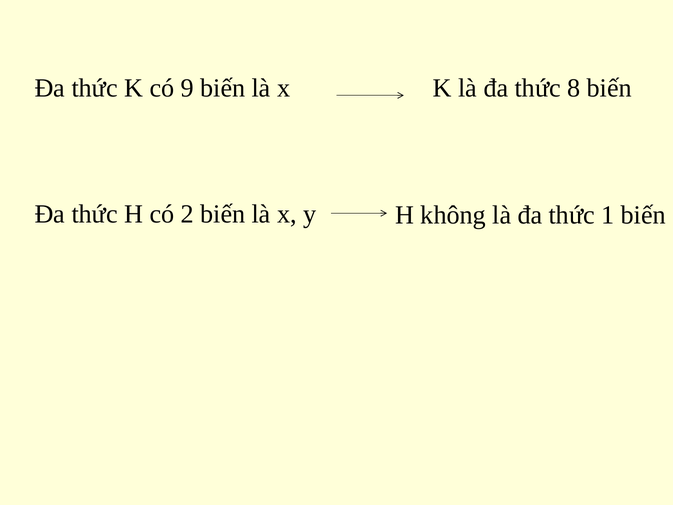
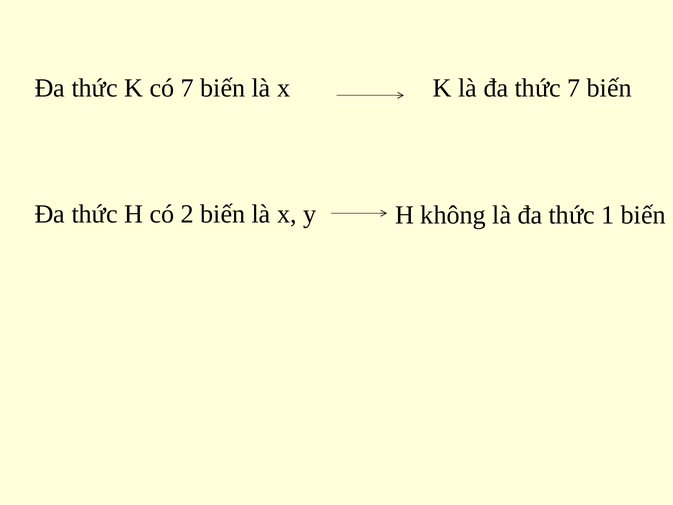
có 9: 9 -> 7
thức 8: 8 -> 7
